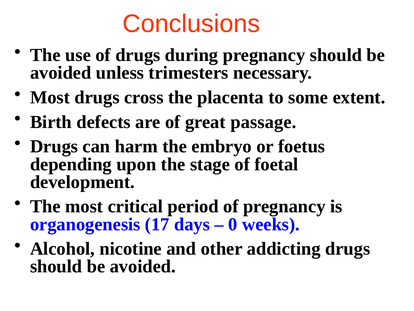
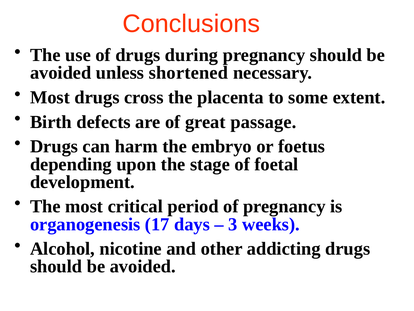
trimesters: trimesters -> shortened
0: 0 -> 3
